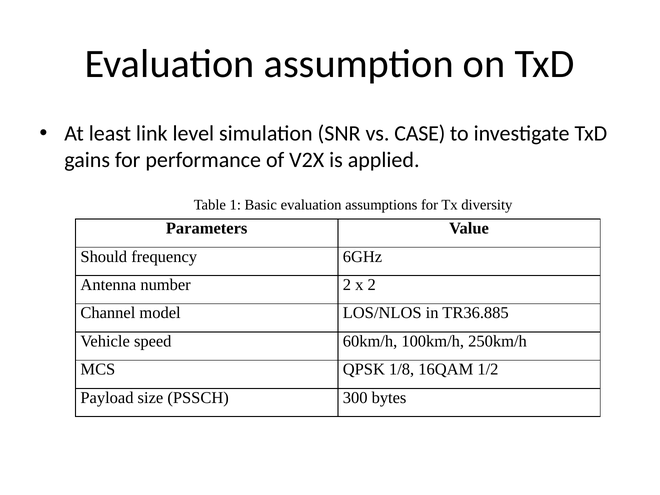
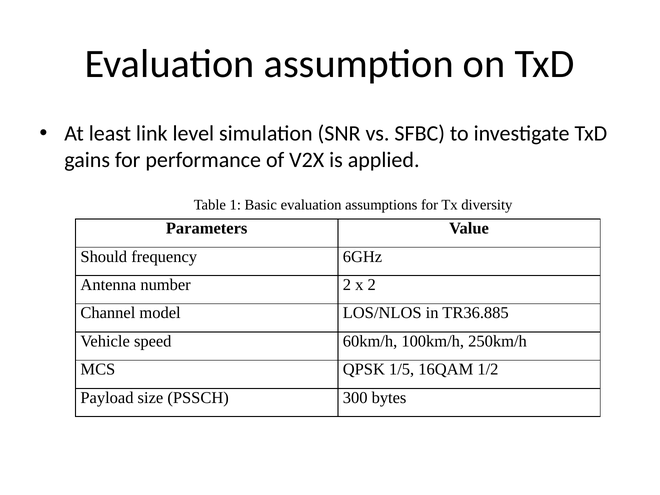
CASE: CASE -> SFBC
1/8: 1/8 -> 1/5
